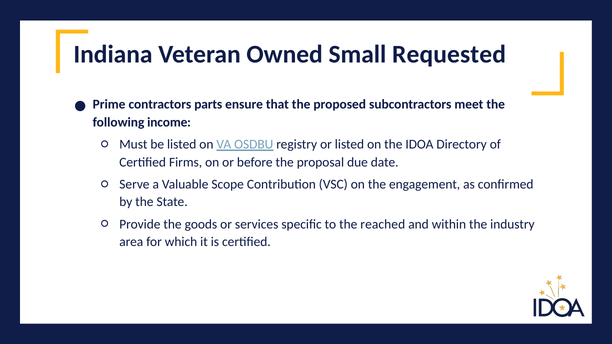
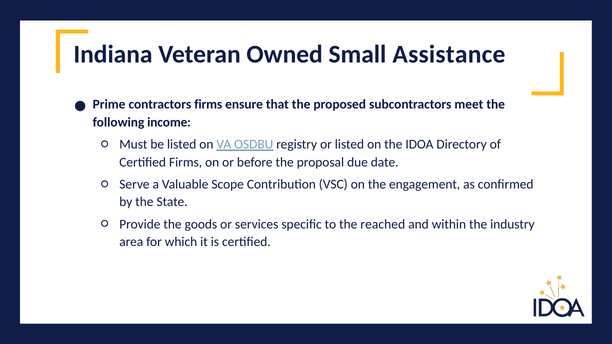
Requested: Requested -> Assistance
contractors parts: parts -> firms
